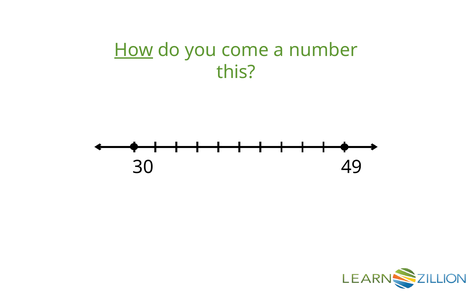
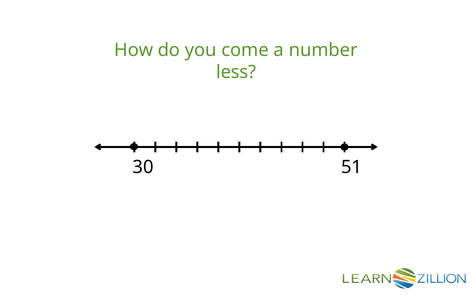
How underline: present -> none
this: this -> less
49: 49 -> 51
